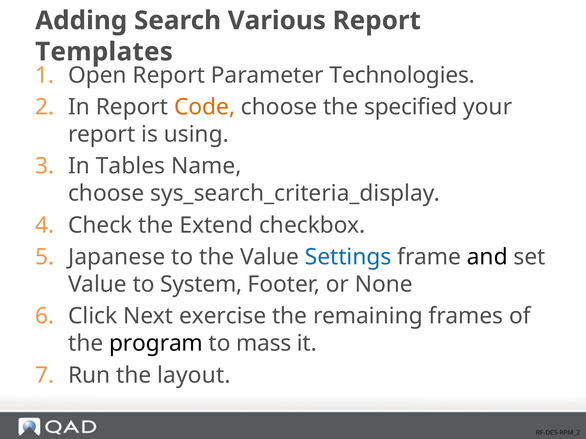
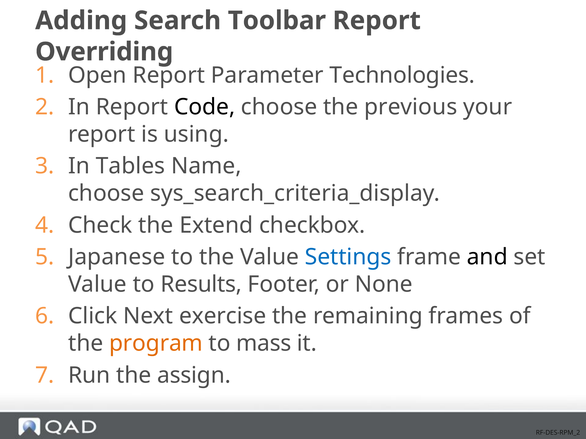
Various: Various -> Toolbar
Templates: Templates -> Overriding
Code colour: orange -> black
specified: specified -> previous
System: System -> Results
program colour: black -> orange
layout: layout -> assign
